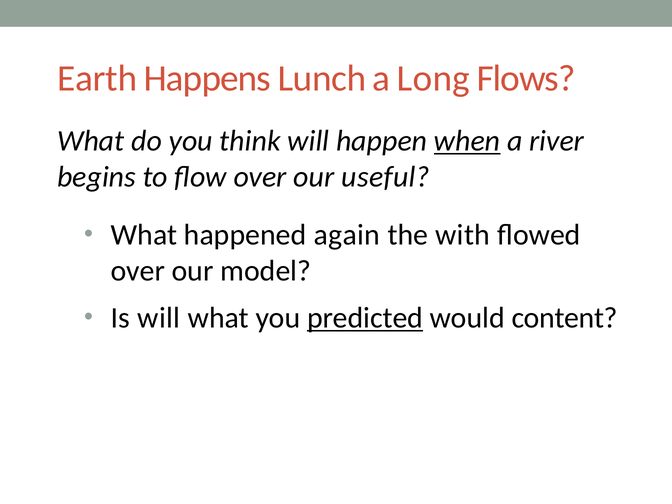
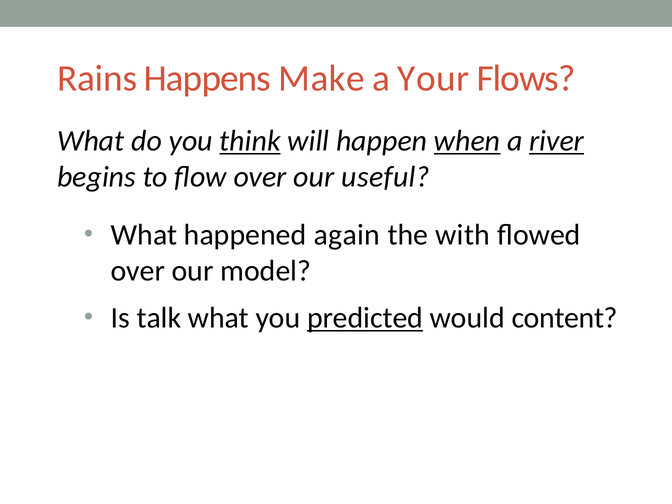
Earth: Earth -> Rains
Lunch: Lunch -> Make
Long: Long -> Your
think underline: none -> present
river underline: none -> present
Is will: will -> talk
